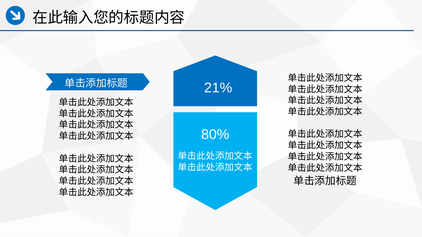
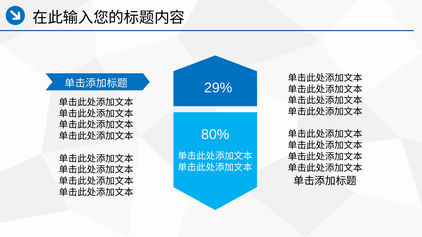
21%: 21% -> 29%
